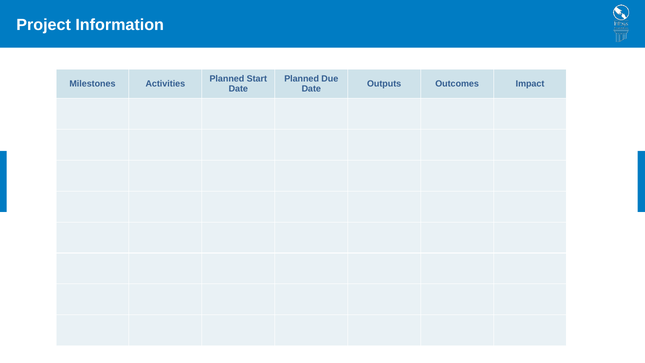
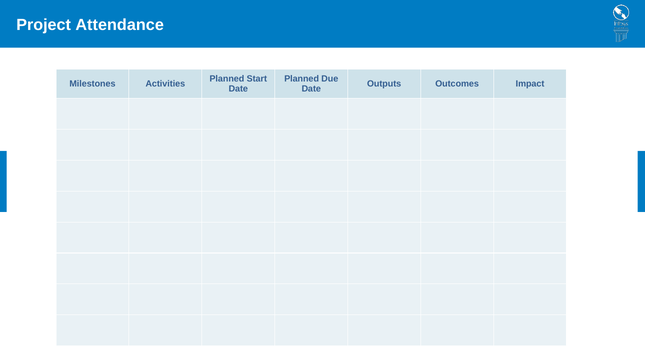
Information: Information -> Attendance
